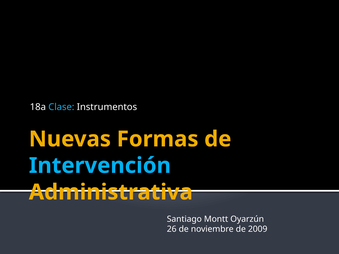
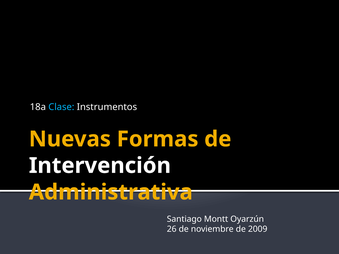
Intervención colour: light blue -> white
